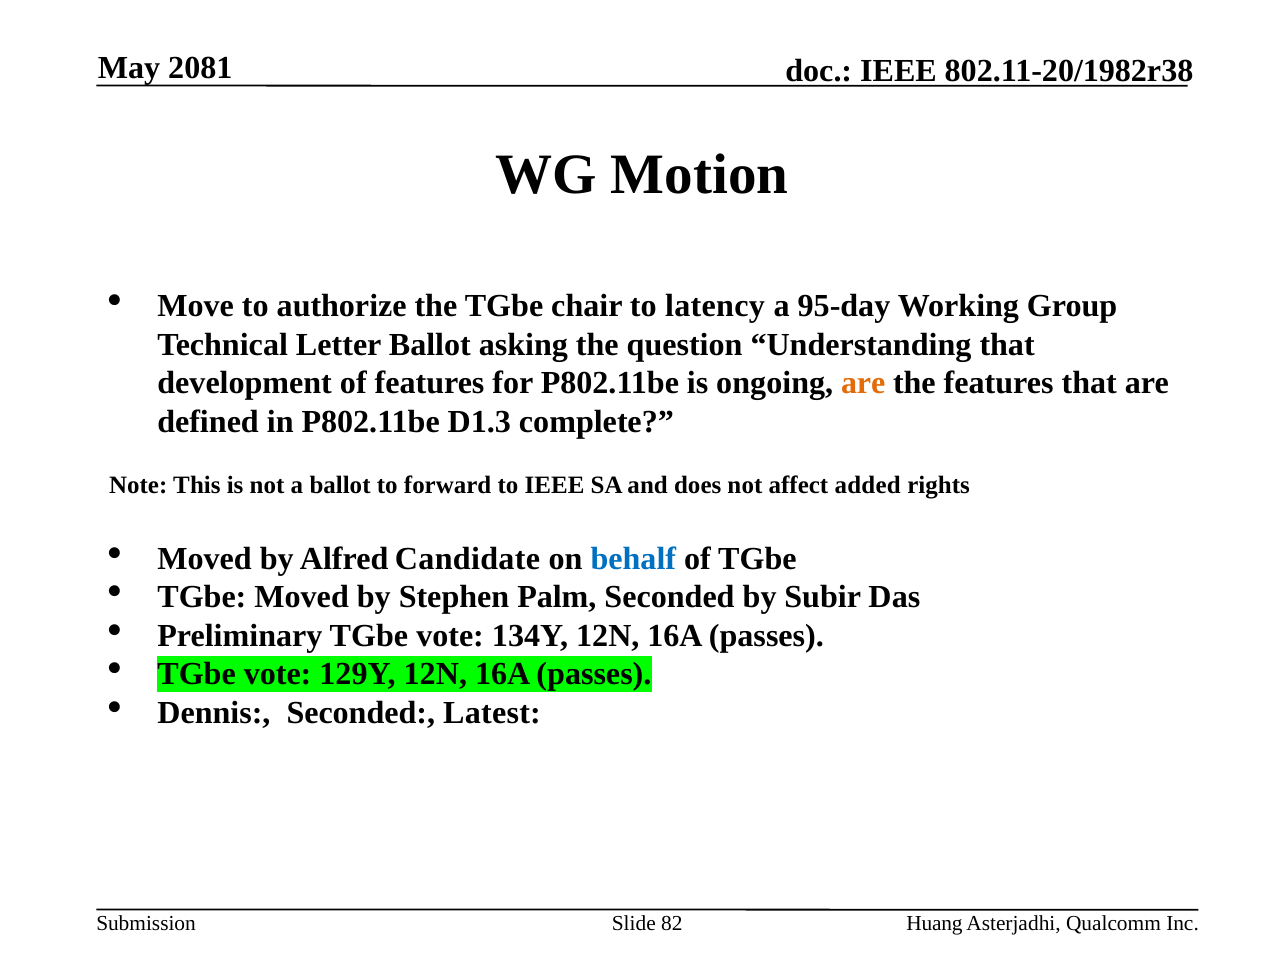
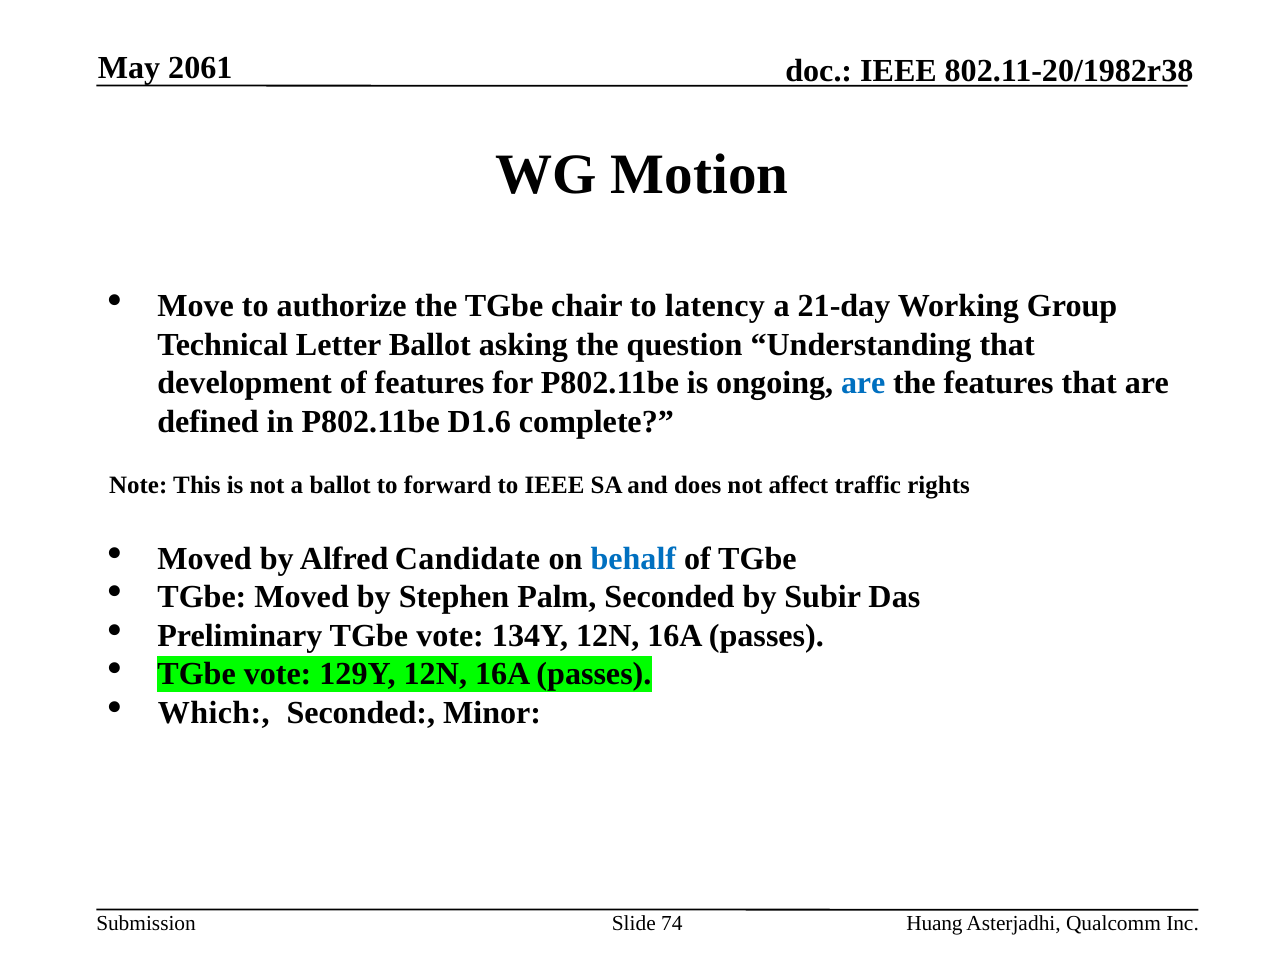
2081: 2081 -> 2061
95-day: 95-day -> 21-day
are at (863, 383) colour: orange -> blue
D1.3: D1.3 -> D1.6
added: added -> traffic
Dennis: Dennis -> Which
Latest: Latest -> Minor
82: 82 -> 74
